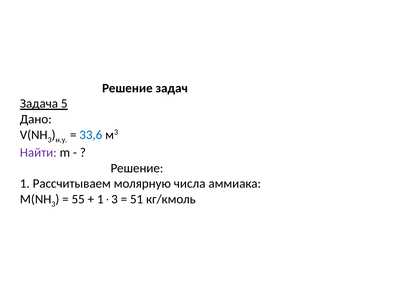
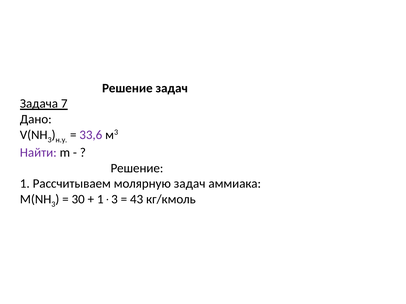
5: 5 -> 7
33,6 colour: blue -> purple
молярную числа: числа -> задач
55: 55 -> 30
51: 51 -> 43
